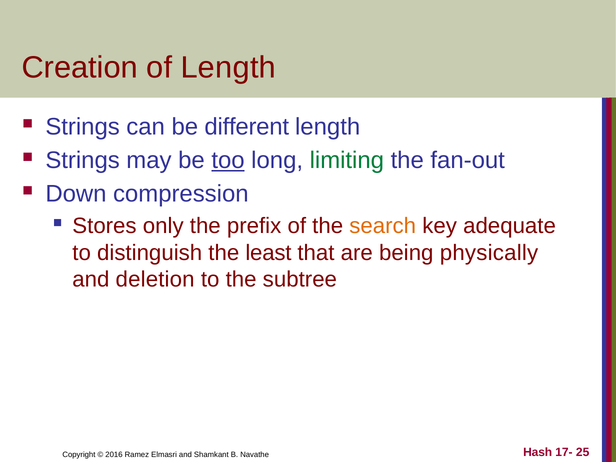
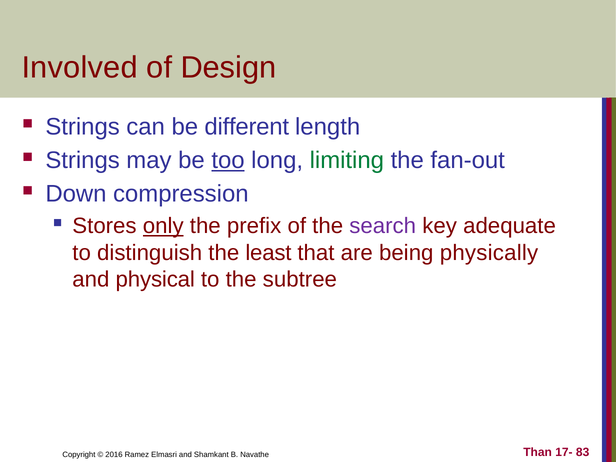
Creation: Creation -> Involved
of Length: Length -> Design
only underline: none -> present
search colour: orange -> purple
deletion: deletion -> physical
Hash: Hash -> Than
25: 25 -> 83
